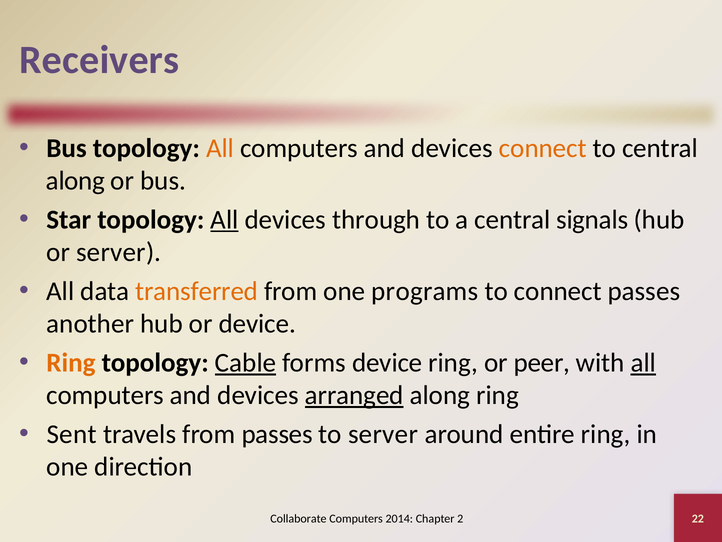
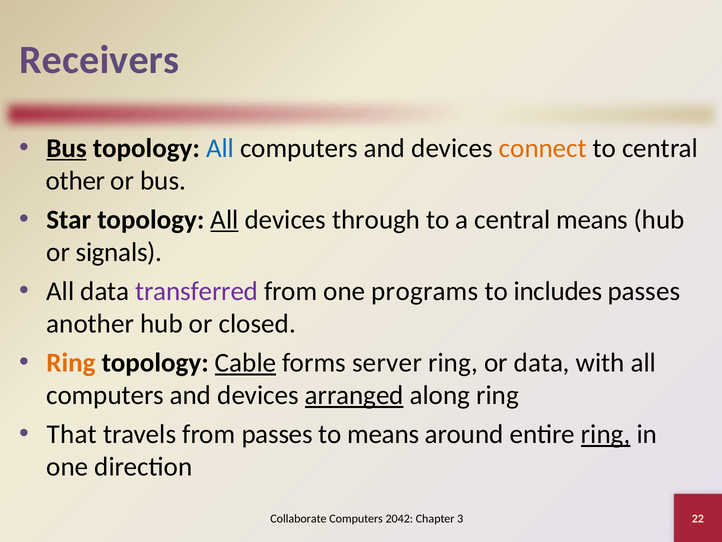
Bus at (67, 148) underline: none -> present
All at (220, 148) colour: orange -> blue
along at (75, 181): along -> other
central signals: signals -> means
or server: server -> signals
transferred colour: orange -> purple
to connect: connect -> includes
or device: device -> closed
forms device: device -> server
or peer: peer -> data
all at (643, 362) underline: present -> none
Sent: Sent -> That
to server: server -> means
ring at (606, 434) underline: none -> present
2014: 2014 -> 2042
2: 2 -> 3
